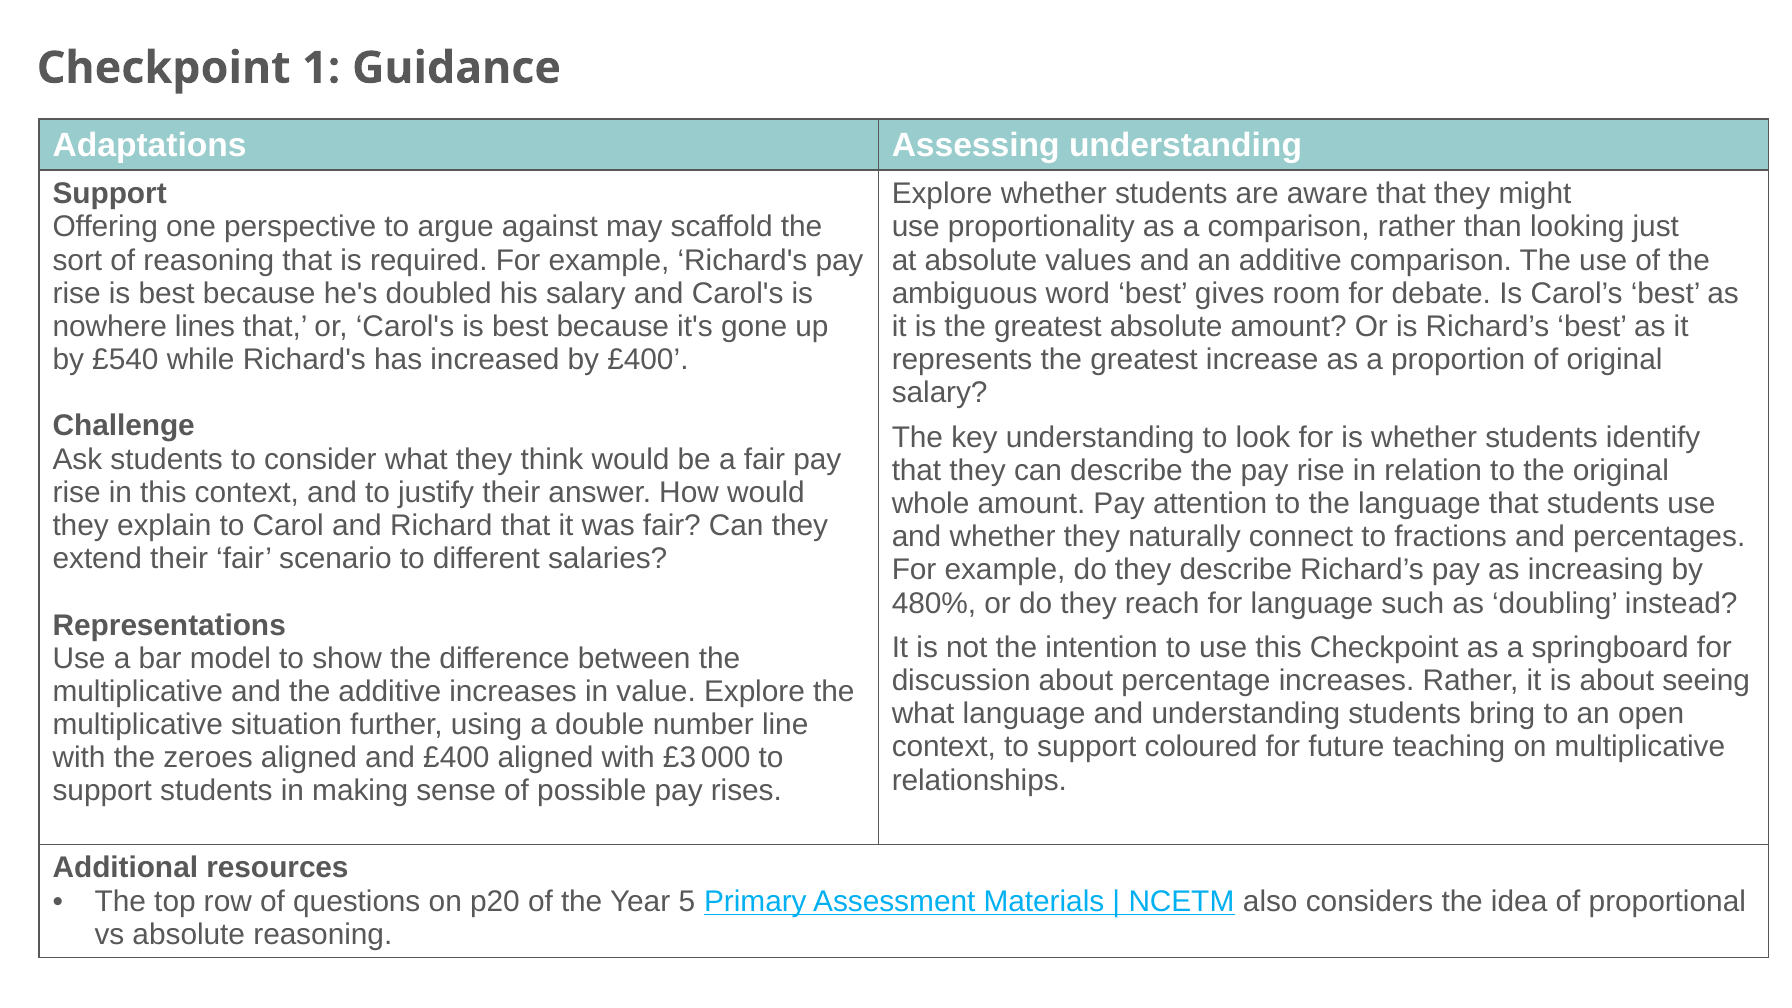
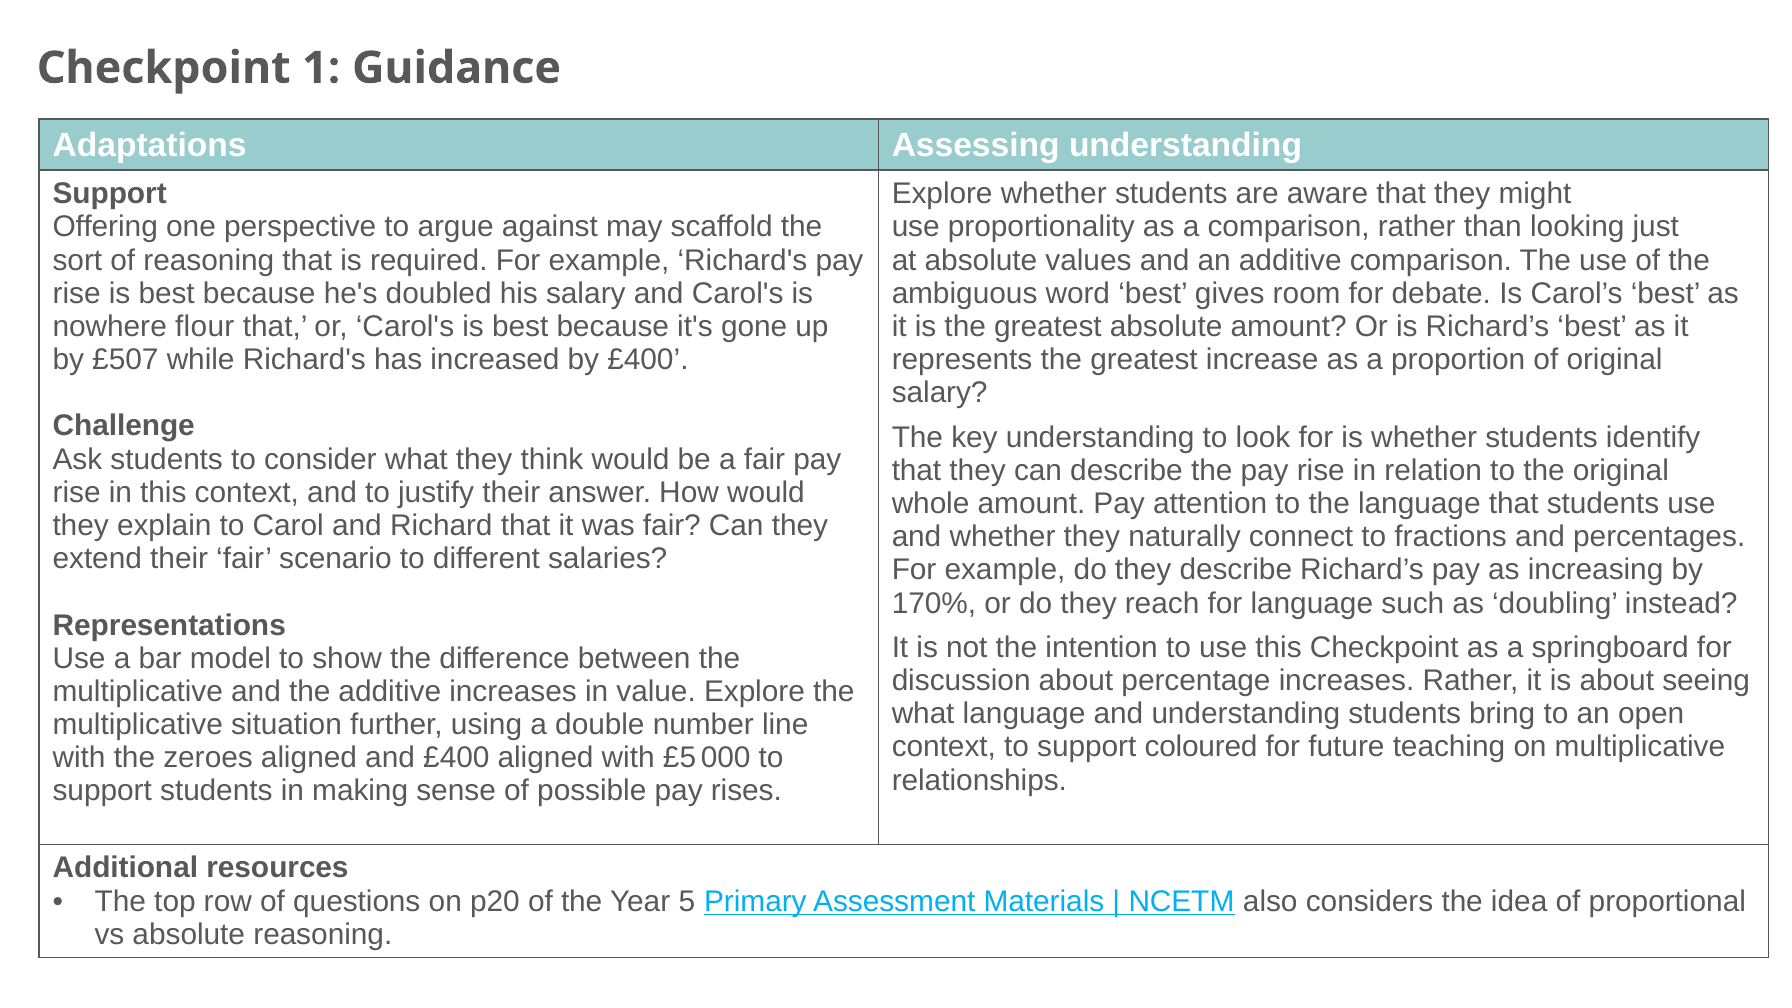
lines: lines -> flour
£540: £540 -> £507
480%: 480% -> 170%
£3: £3 -> £5
